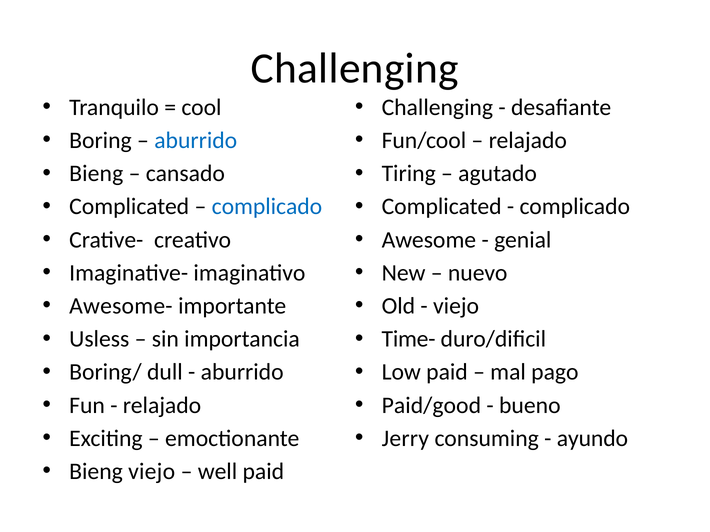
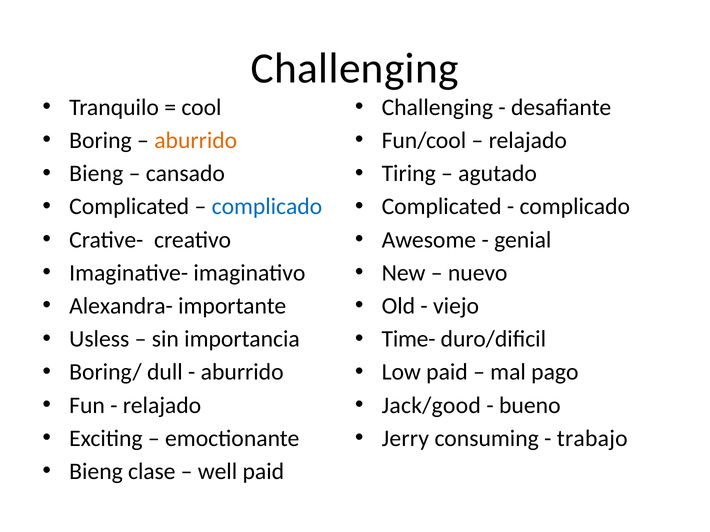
aburrido at (196, 141) colour: blue -> orange
Awesome-: Awesome- -> Alexandra-
Paid/good: Paid/good -> Jack/good
ayundo: ayundo -> trabajo
Bieng viejo: viejo -> clase
